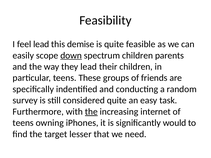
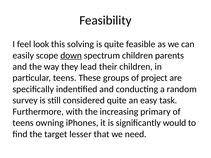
feel lead: lead -> look
demise: demise -> solving
friends: friends -> project
the at (91, 112) underline: present -> none
internet: internet -> primary
